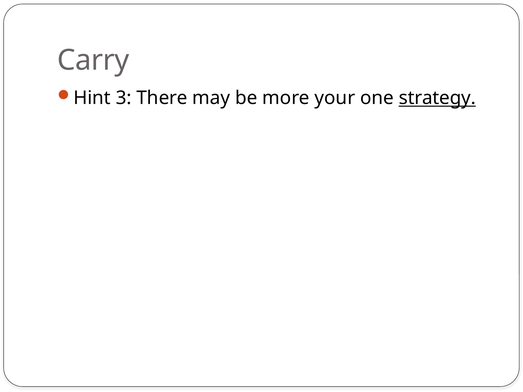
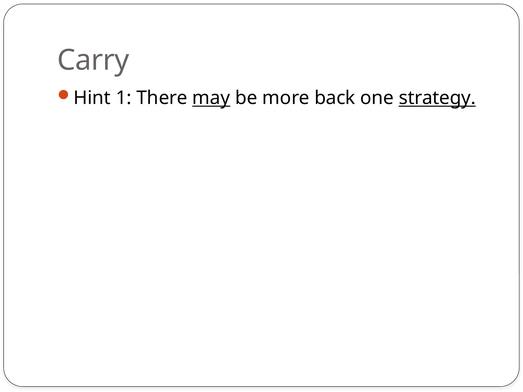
3: 3 -> 1
may underline: none -> present
your: your -> back
